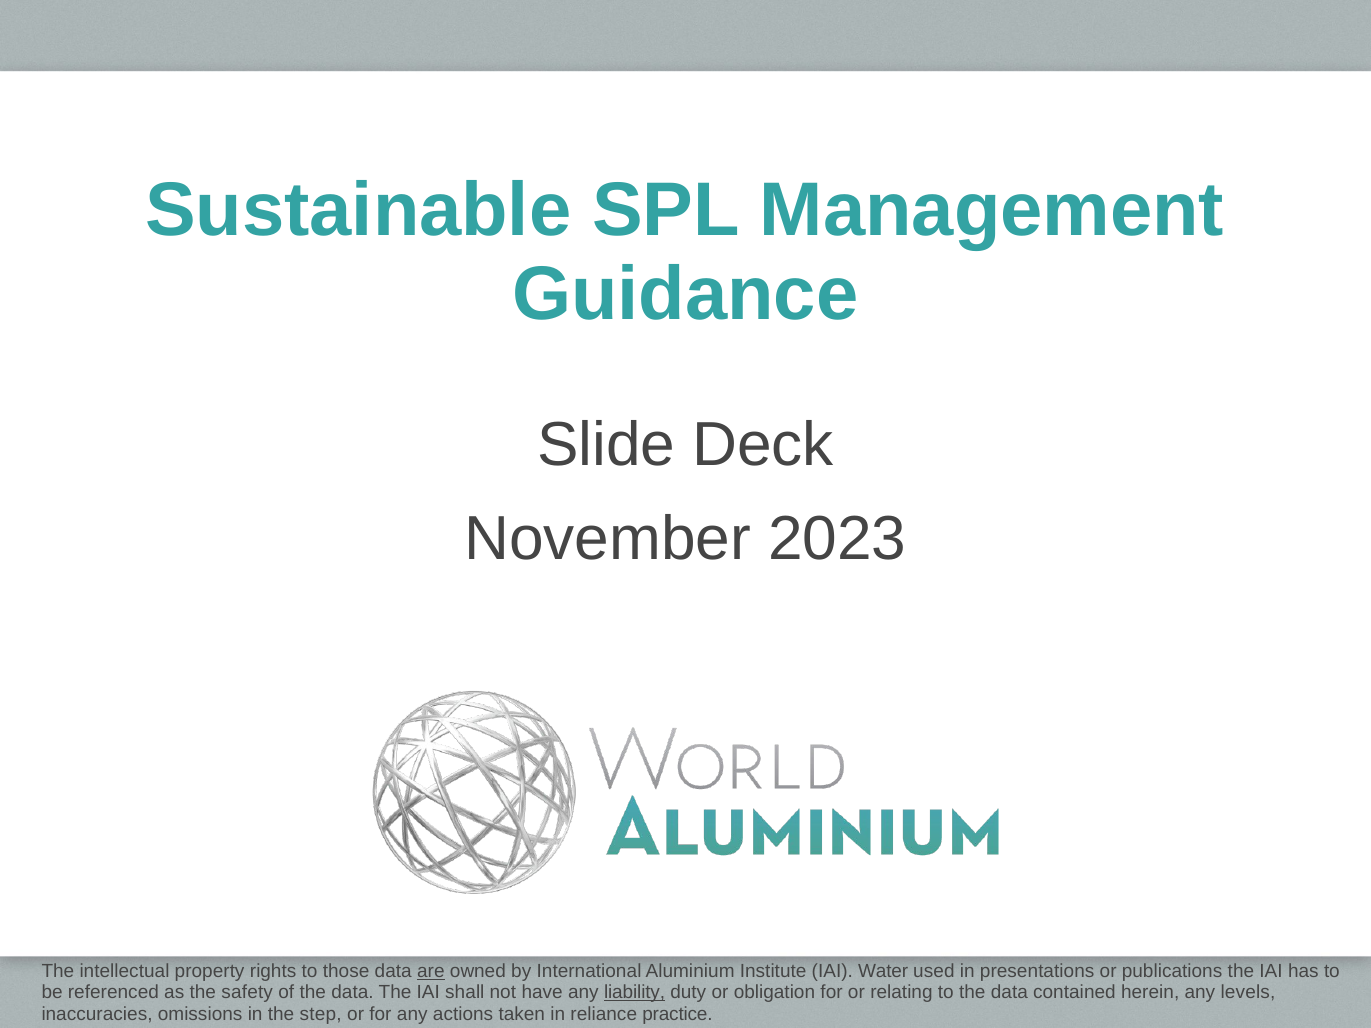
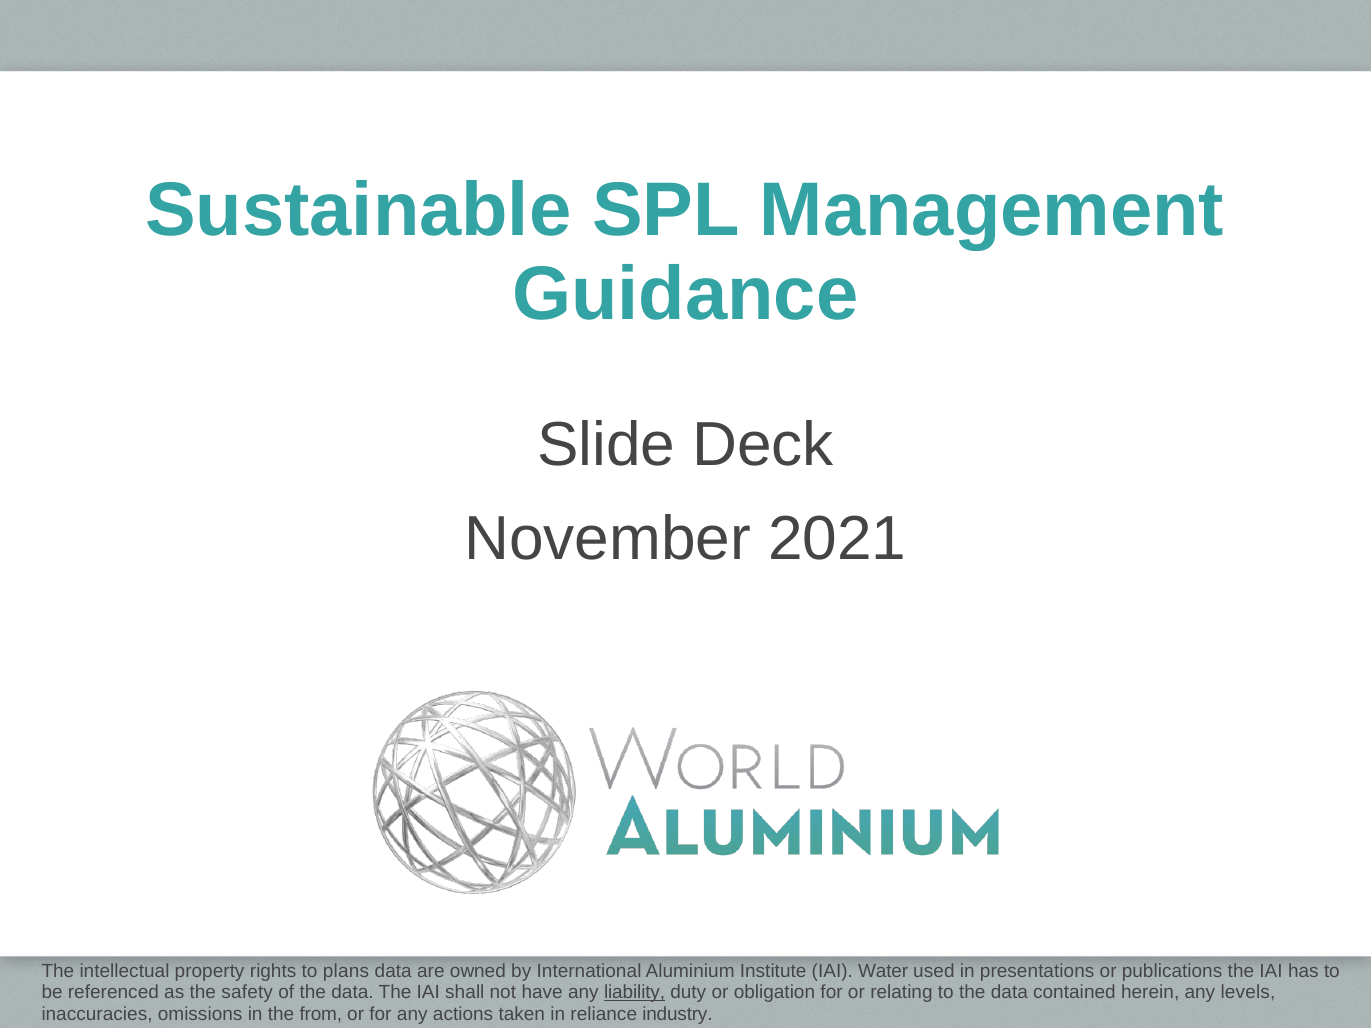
2023: 2023 -> 2021
those: those -> plans
are underline: present -> none
step: step -> from
practice: practice -> industry
